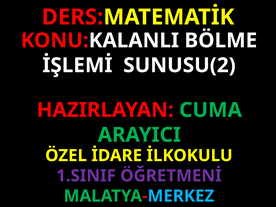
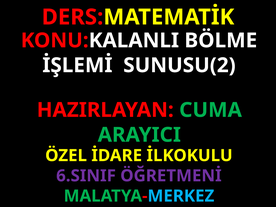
1.SINIF: 1.SINIF -> 6.SINIF
